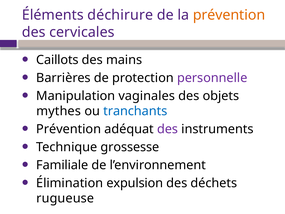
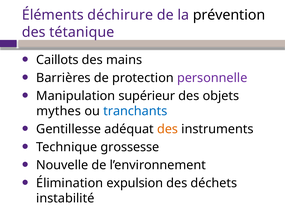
prévention at (229, 15) colour: orange -> black
cervicales: cervicales -> tétanique
vaginales: vaginales -> supérieur
Prévention at (69, 129): Prévention -> Gentillesse
des at (168, 129) colour: purple -> orange
Familiale: Familiale -> Nouvelle
rugueuse: rugueuse -> instabilité
